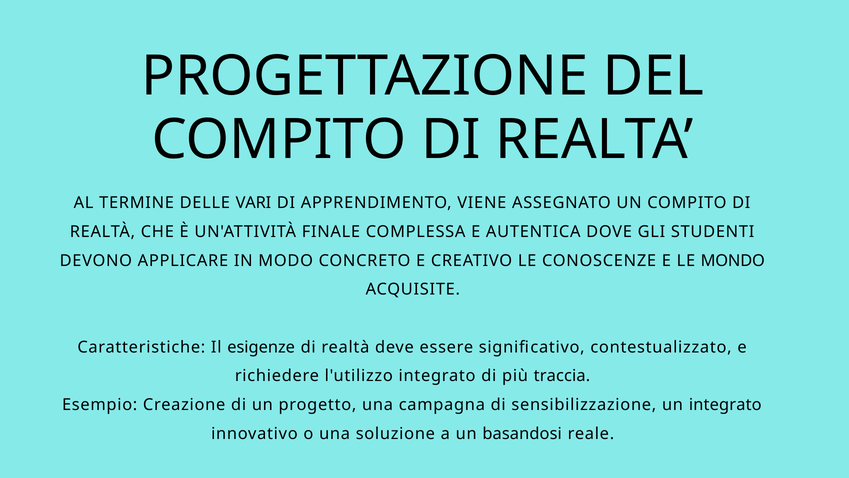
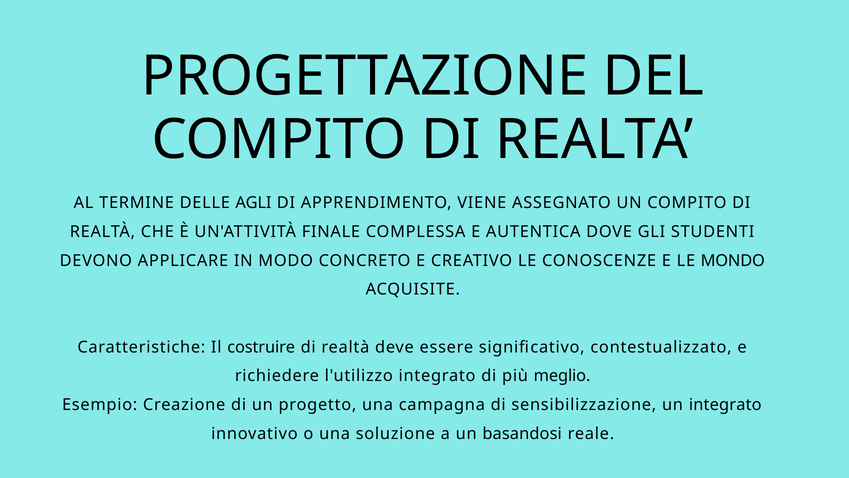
VARI: VARI -> AGLI
esigenze: esigenze -> costruire
traccia: traccia -> meglio
